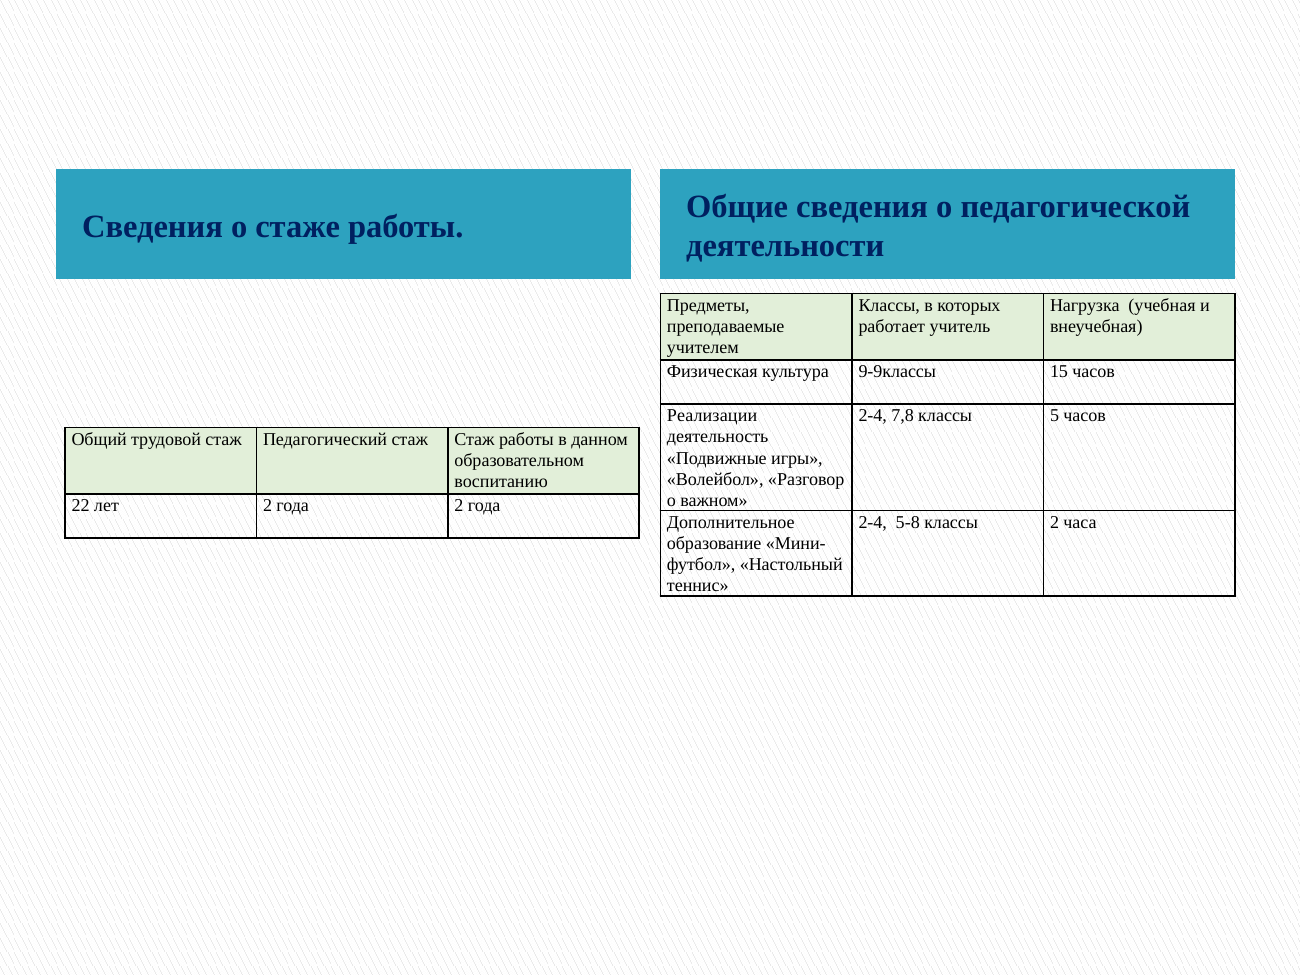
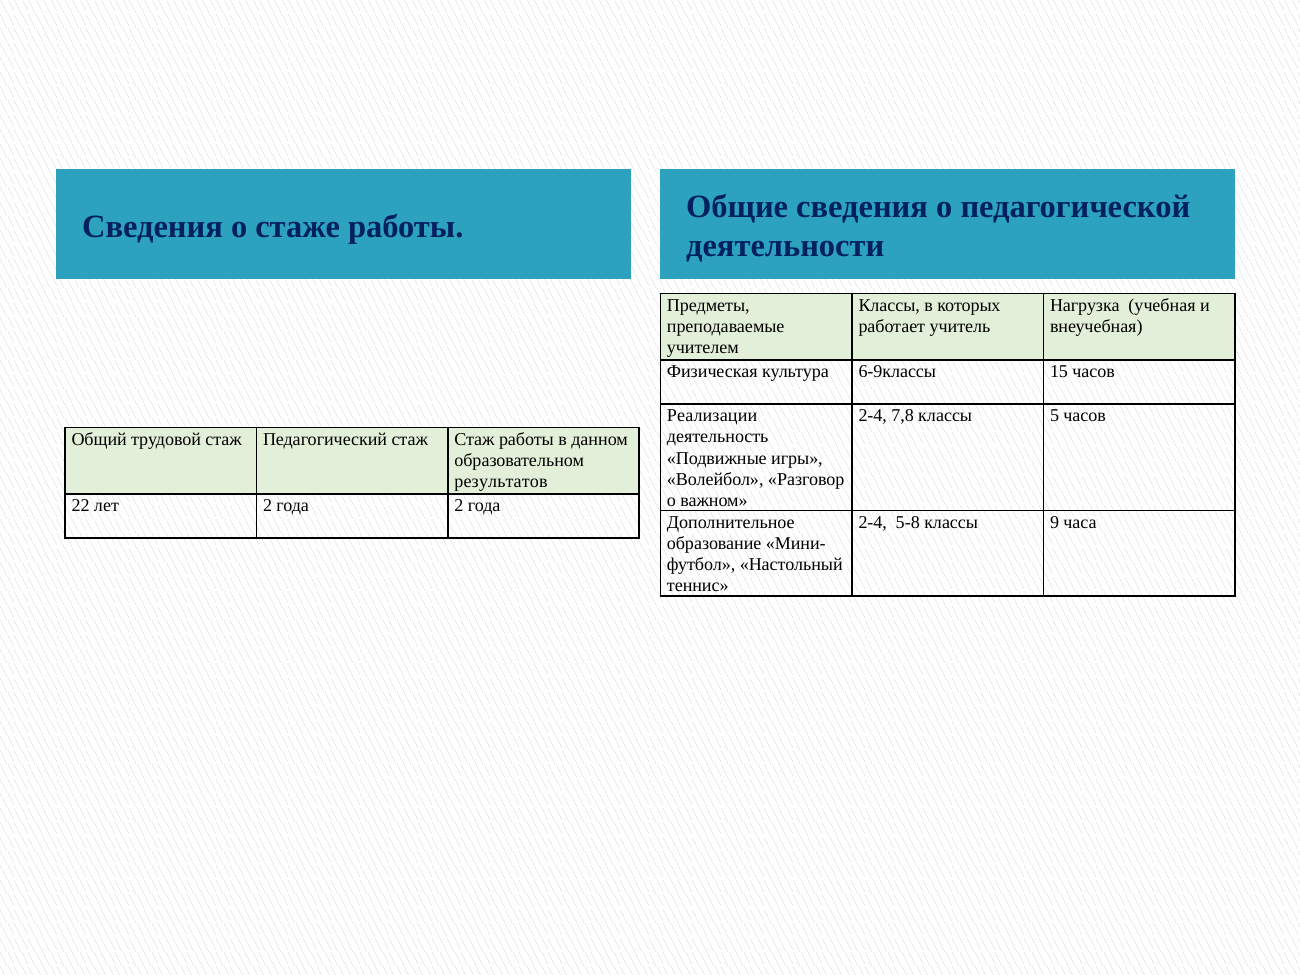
9-9классы: 9-9классы -> 6-9классы
воспитанию: воспитанию -> результатов
классы 2: 2 -> 9
